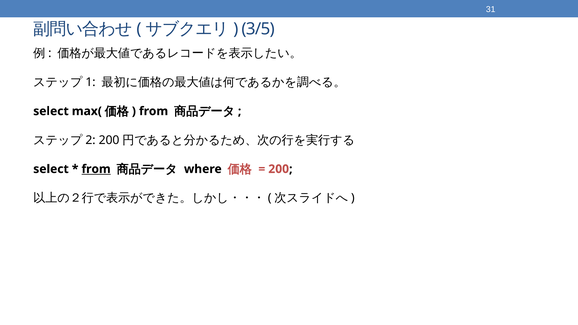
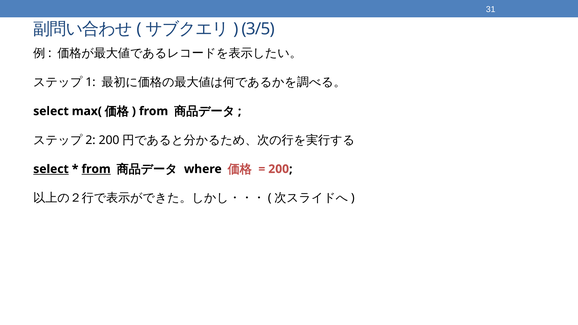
select at (51, 169) underline: none -> present
